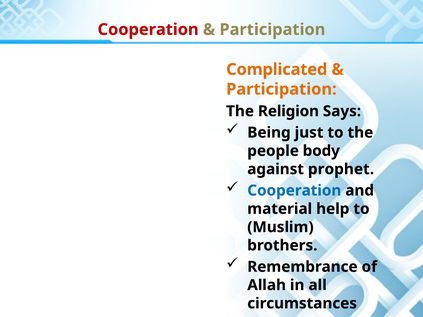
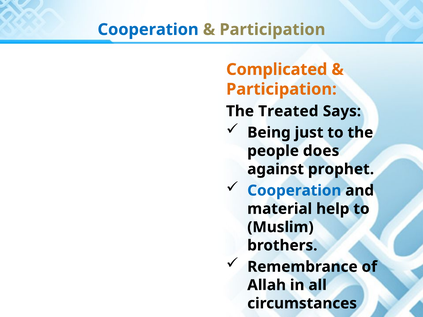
Cooperation at (148, 30) colour: red -> blue
Religion: Religion -> Treated
body: body -> does
